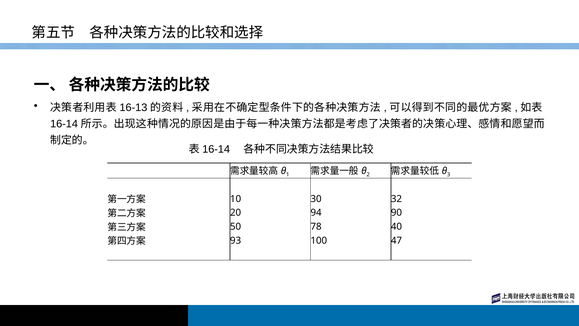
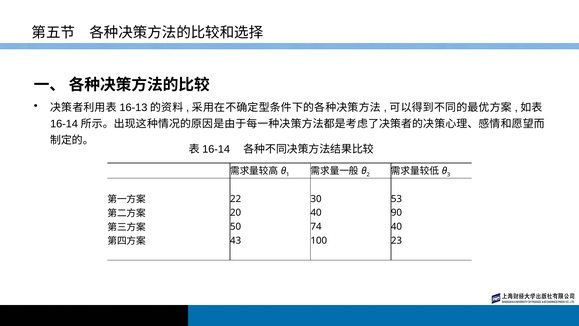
10: 10 -> 22
32: 32 -> 53
20 94: 94 -> 40
78: 78 -> 74
93: 93 -> 43
47: 47 -> 23
